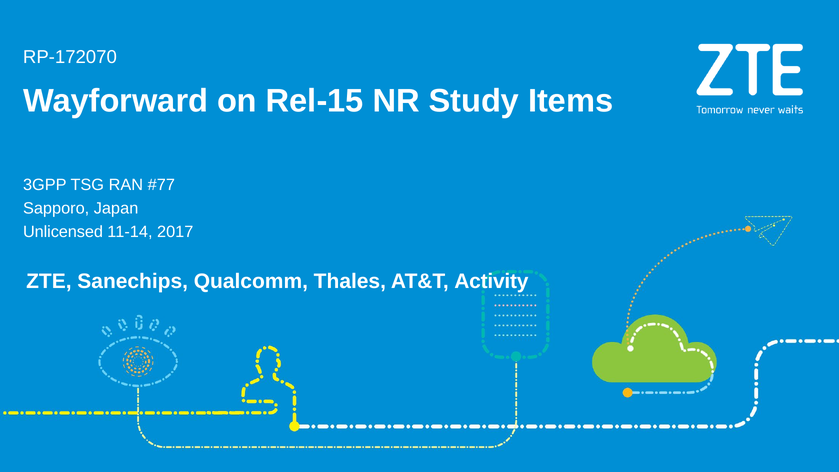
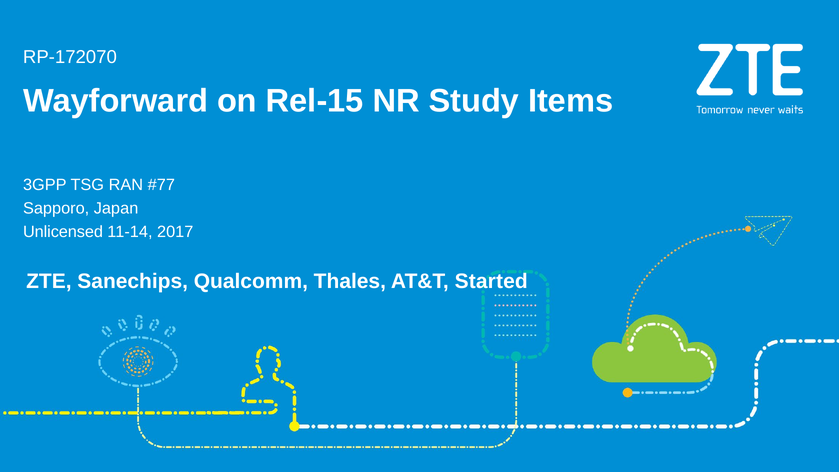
Activity: Activity -> Started
